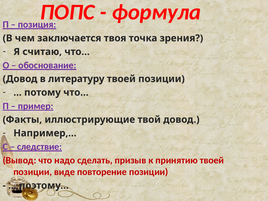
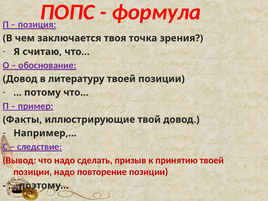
позиции виде: виде -> надо
